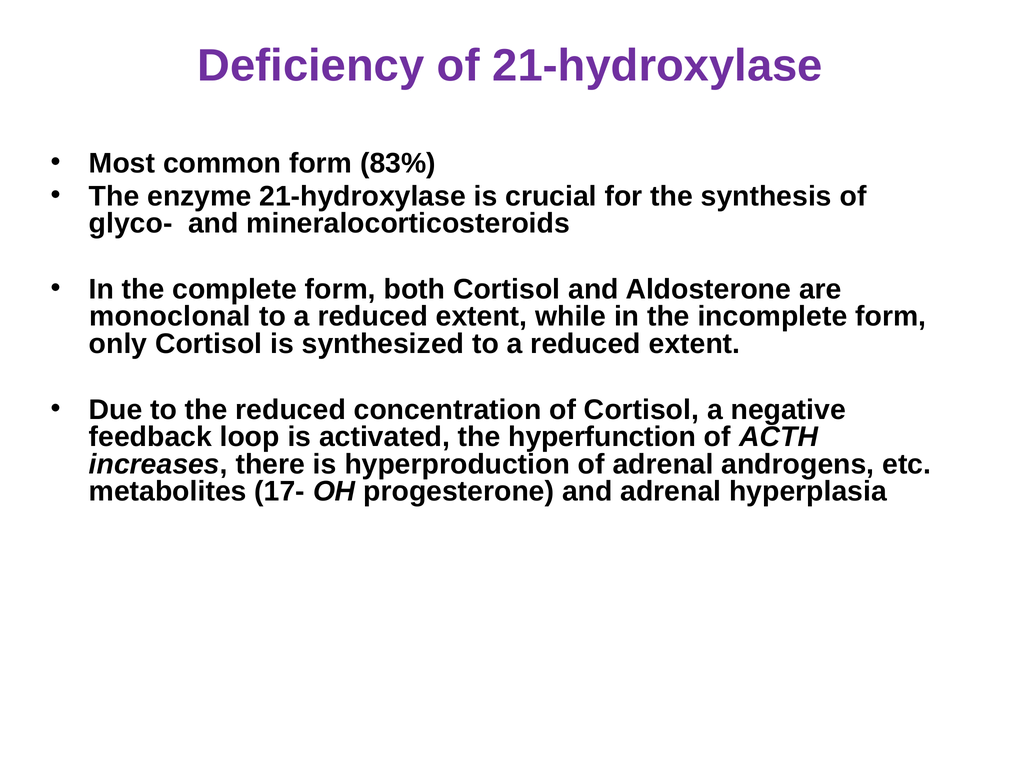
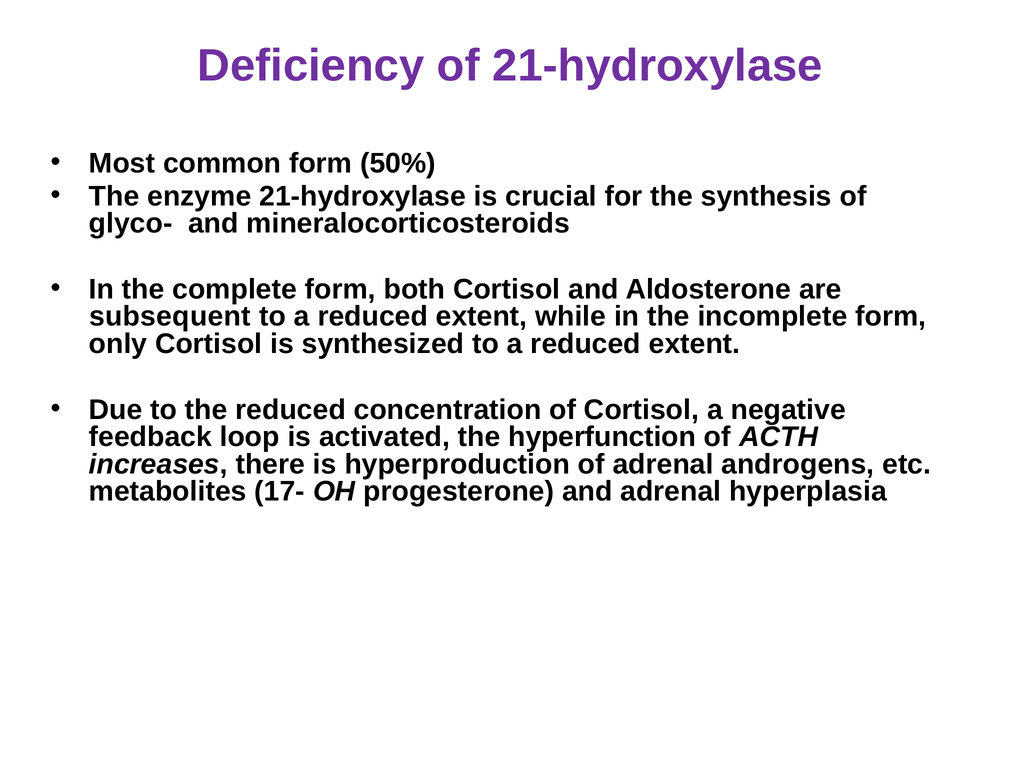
83%: 83% -> 50%
monoclonal: monoclonal -> subsequent
